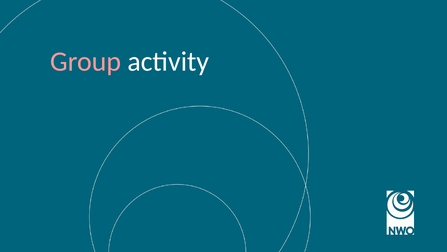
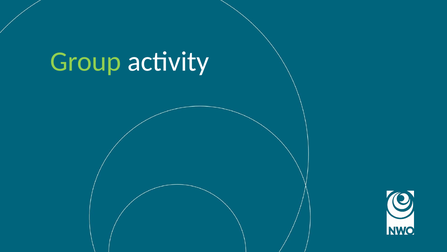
Group colour: pink -> light green
